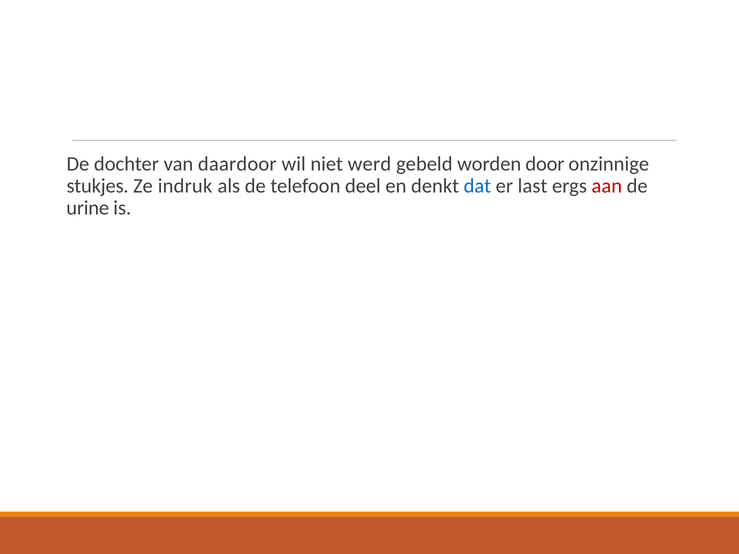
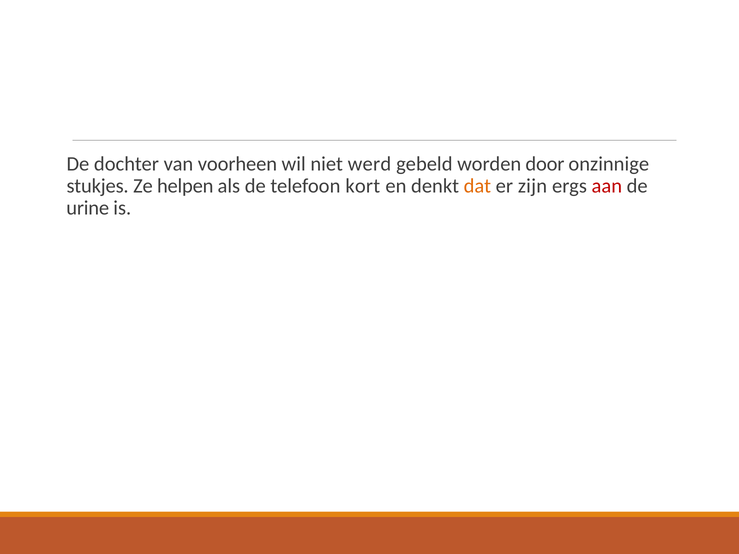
daardoor: daardoor -> voorheen
indruk: indruk -> helpen
deel: deel -> kort
dat colour: blue -> orange
last: last -> zijn
